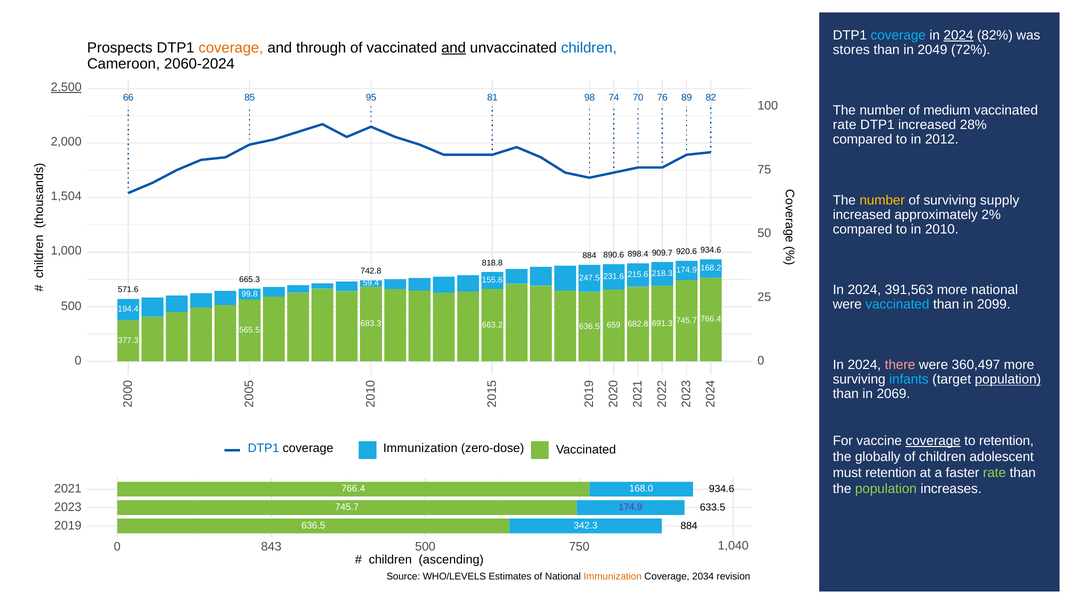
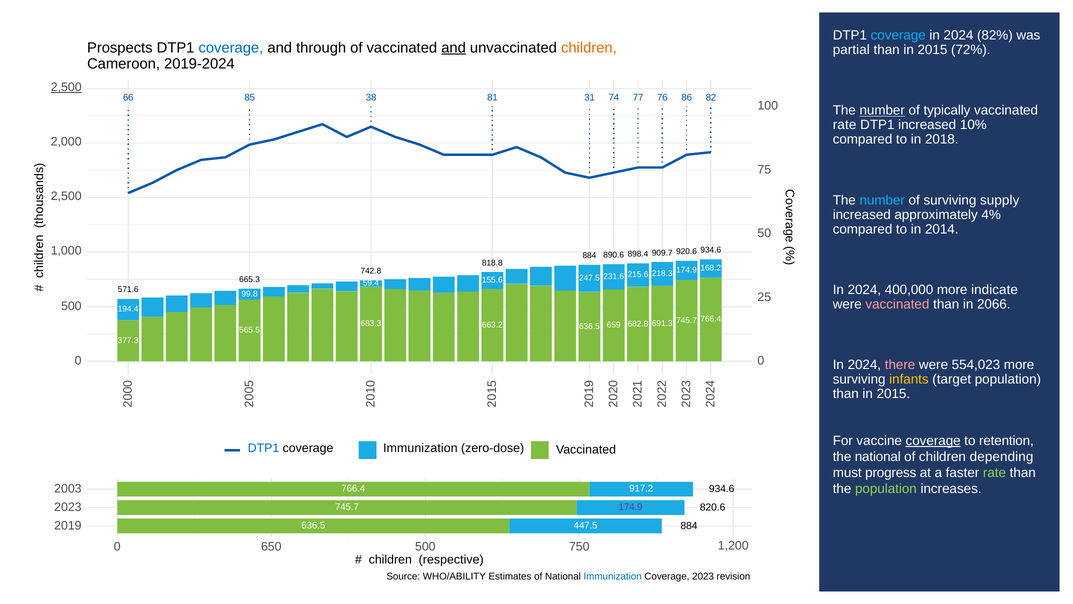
2024 at (959, 35) underline: present -> none
coverage at (231, 48) colour: orange -> blue
children at (589, 48) colour: blue -> orange
stores: stores -> partial
2049 at (932, 50): 2049 -> 2015
2060-2024: 2060-2024 -> 2019-2024
95: 95 -> 38
98: 98 -> 31
70: 70 -> 77
89: 89 -> 86
number at (882, 110) underline: none -> present
medium: medium -> typically
28%: 28% -> 10%
2012: 2012 -> 2018
1,504 at (66, 196): 1,504 -> 2,500
number at (882, 200) colour: yellow -> light blue
2%: 2% -> 4%
2010: 2010 -> 2014
391,563: 391,563 -> 400,000
more national: national -> indicate
vaccinated at (897, 304) colour: light blue -> pink
2099: 2099 -> 2066
360,497: 360,497 -> 554,023
infants colour: light blue -> yellow
population at (1008, 379) underline: present -> none
2069 at (893, 394): 2069 -> 2015
the globally: globally -> national
adolescent: adolescent -> depending
must retention: retention -> progress
2021: 2021 -> 2003
168.0: 168.0 -> 917.2
633.5: 633.5 -> 820.6
342.3: 342.3 -> 447.5
843: 843 -> 650
1,040: 1,040 -> 1,200
ascending: ascending -> respective
WHO/LEVELS: WHO/LEVELS -> WHO/ABILITY
Immunization at (613, 576) colour: orange -> blue
Coverage 2034: 2034 -> 2023
